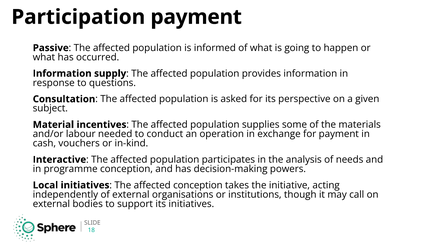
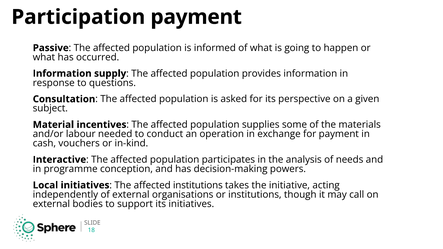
affected conception: conception -> institutions
